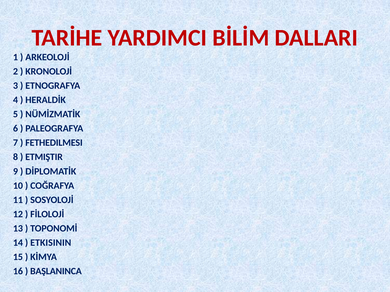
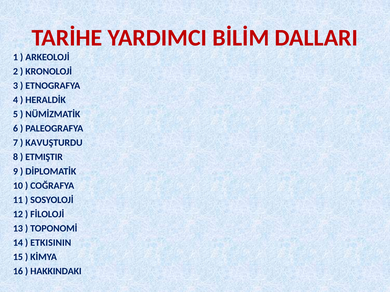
FETHEDILMESI: FETHEDILMESI -> KAVUŞTURDU
BAŞLANINCA: BAŞLANINCA -> HAKKINDAKI
